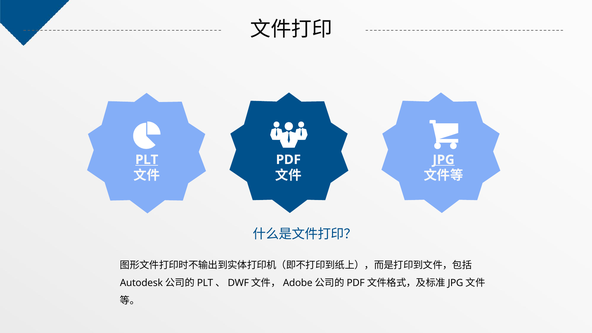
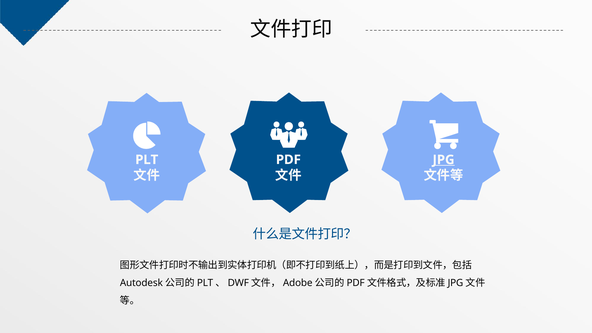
PLT underline: present -> none
